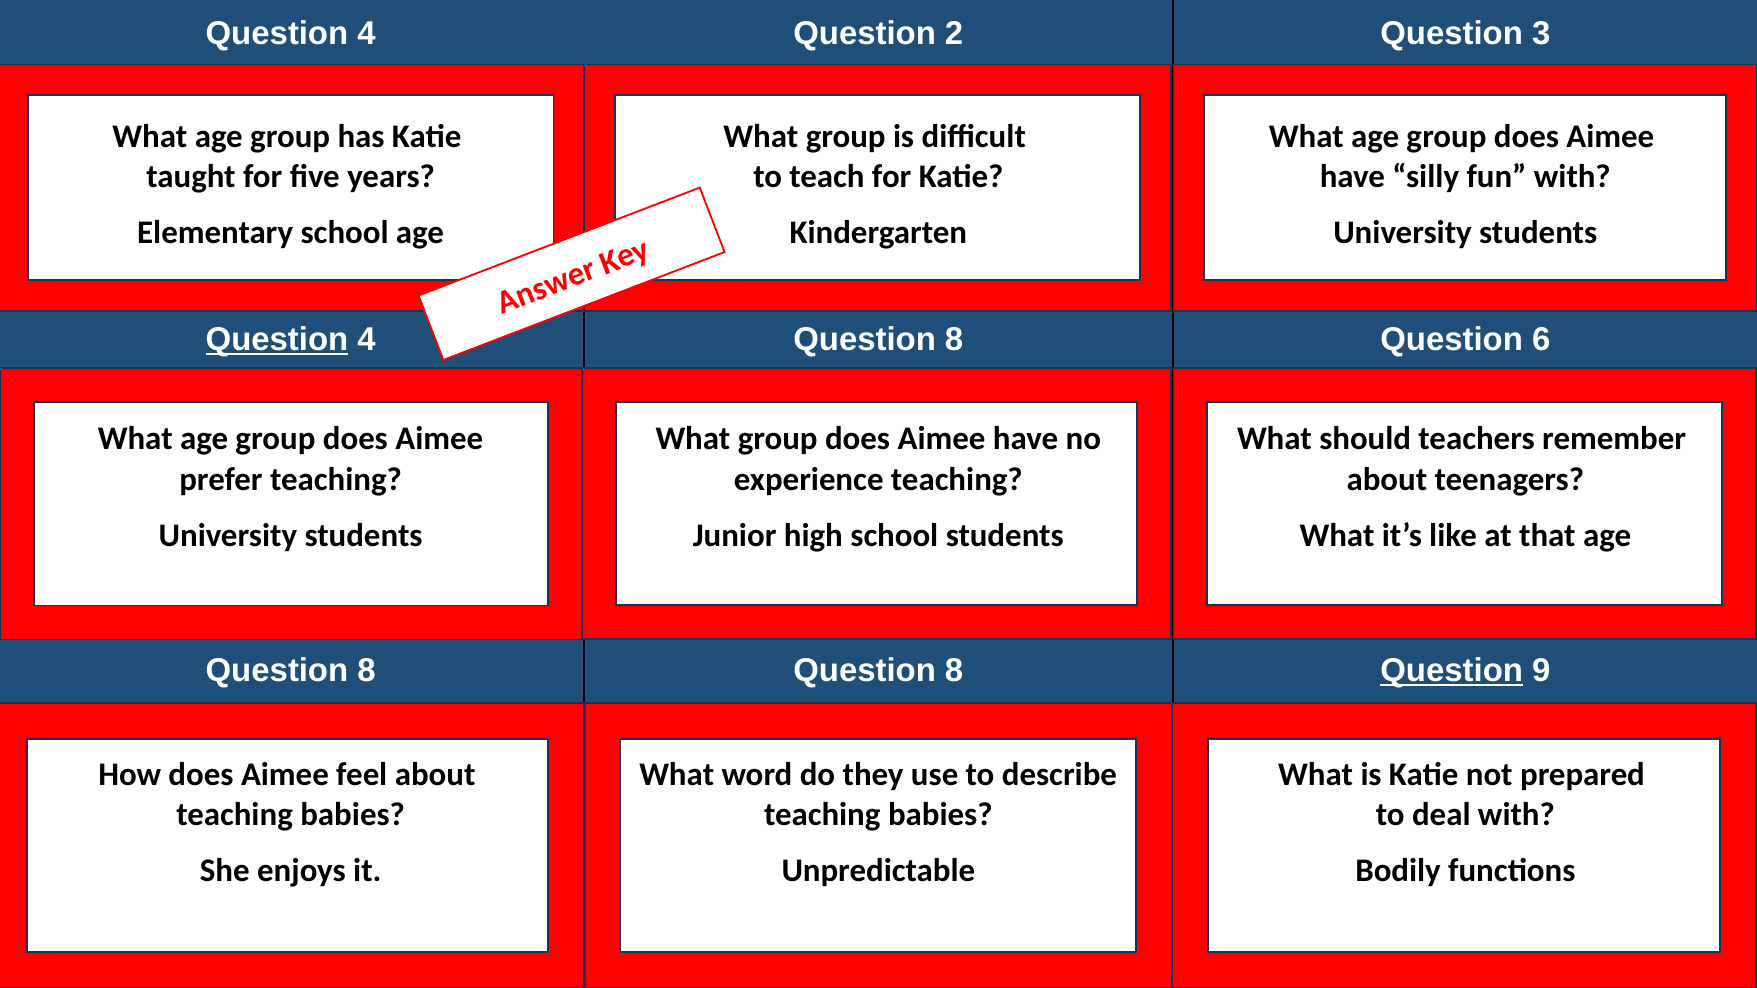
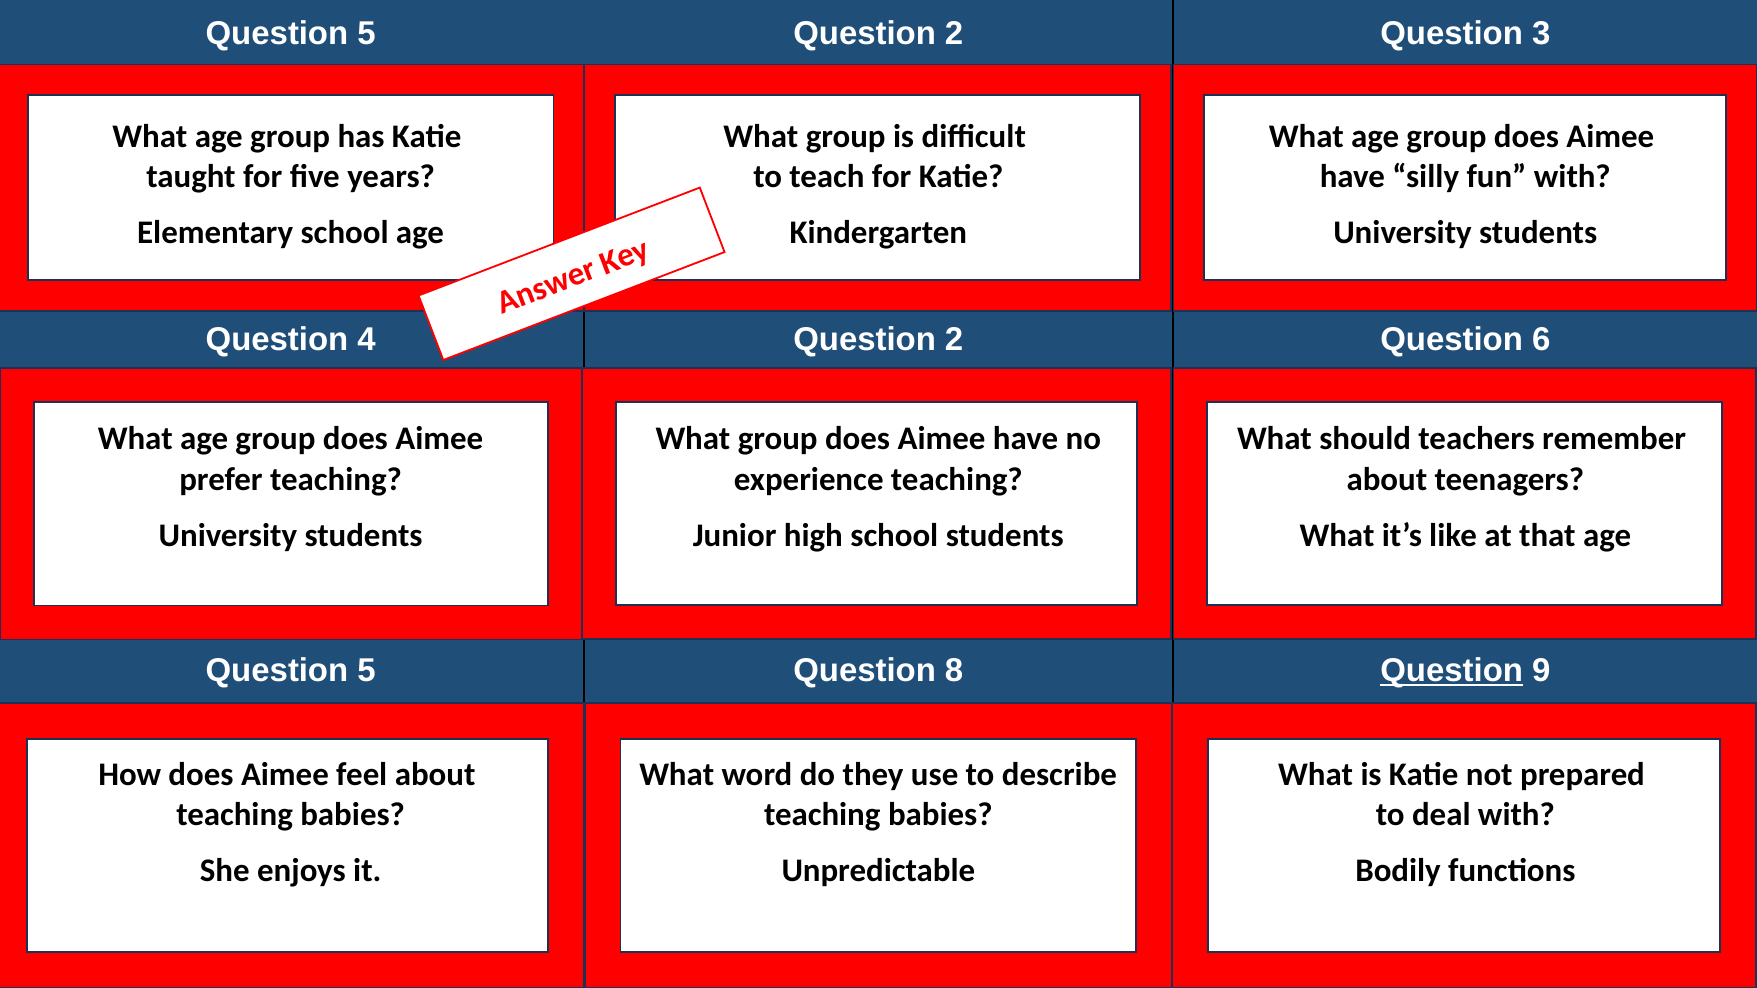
4 at (366, 33): 4 -> 5
Question at (277, 340) underline: present -> none
4 Question 8: 8 -> 2
8 at (366, 671): 8 -> 5
